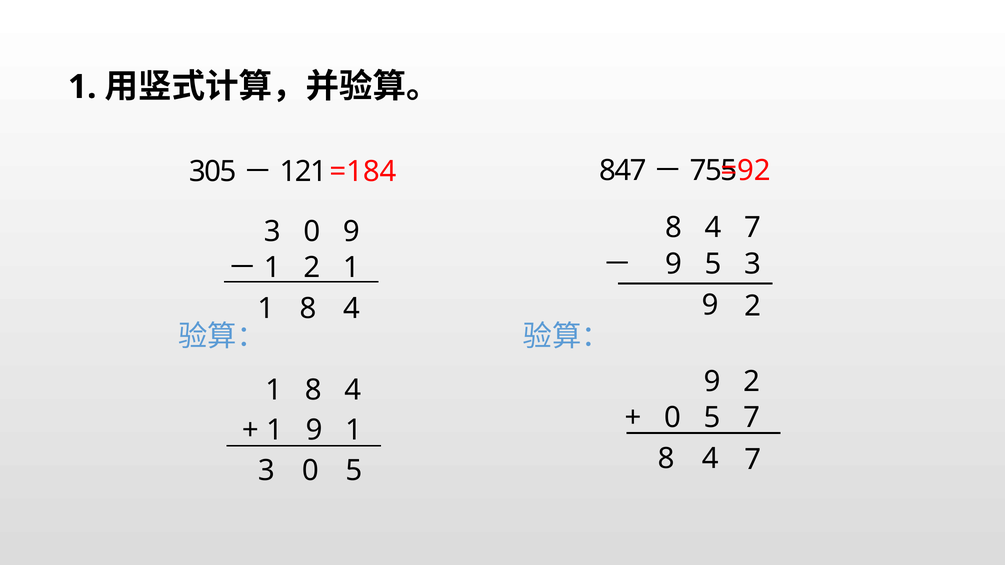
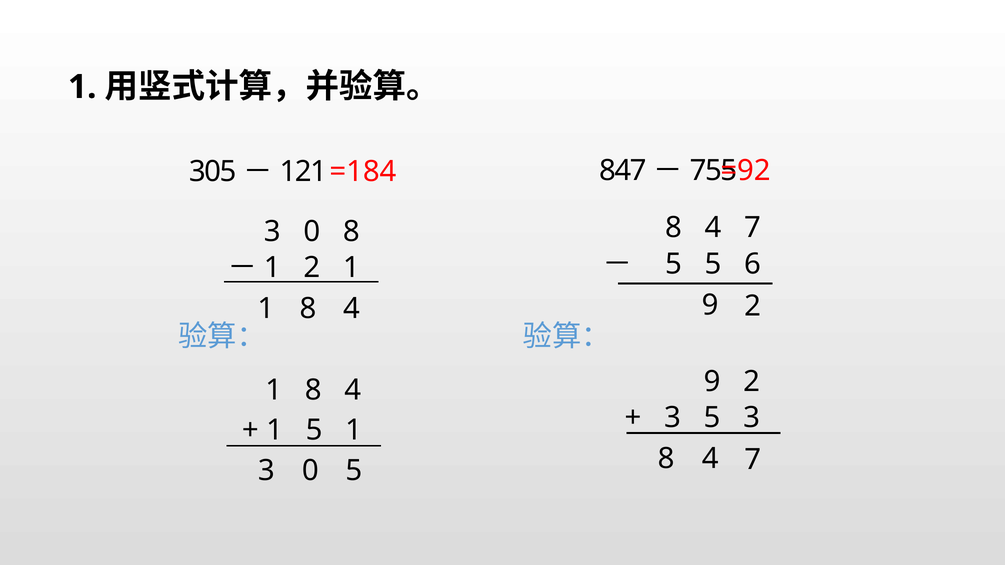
0 9: 9 -> 8
9 at (673, 264): 9 -> 5
5 3: 3 -> 6
0 at (673, 418): 0 -> 3
5 7: 7 -> 3
9 at (314, 430): 9 -> 5
